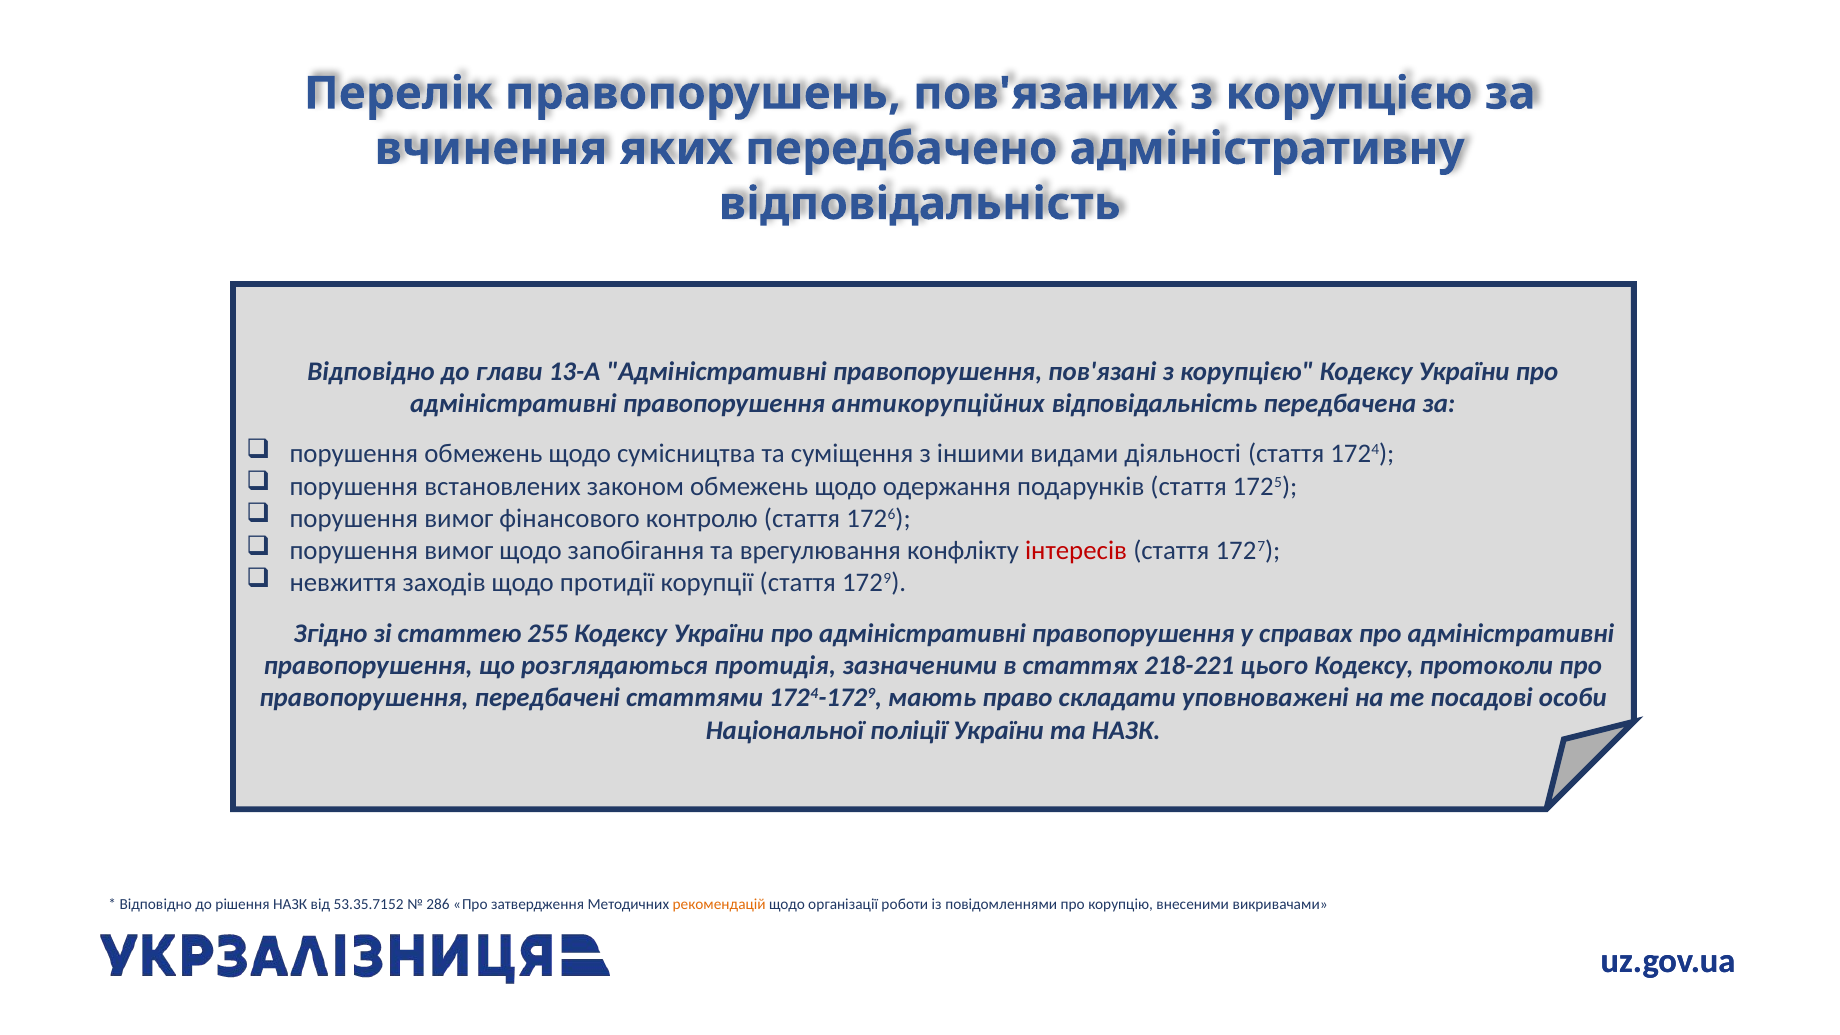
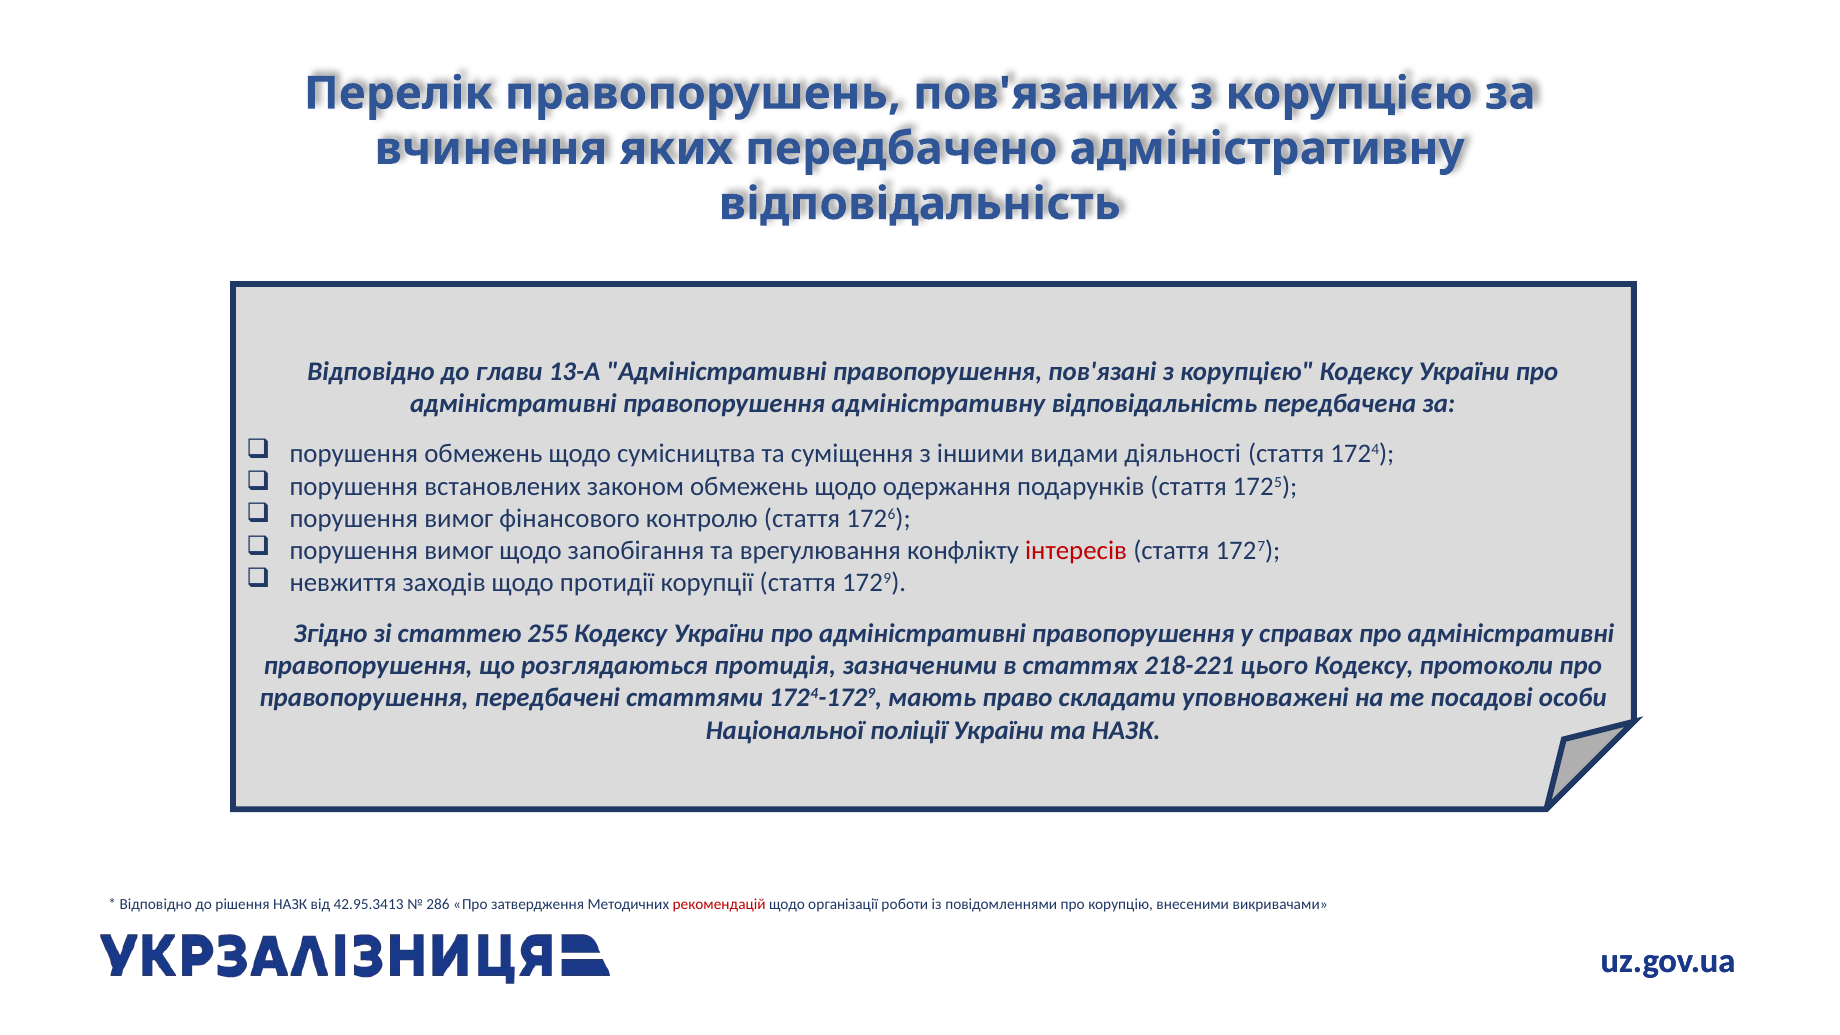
правопорушення антикорупційних: антикорупційних -> адміністративну
53.35.7152: 53.35.7152 -> 42.95.3413
рекомендацій colour: orange -> red
